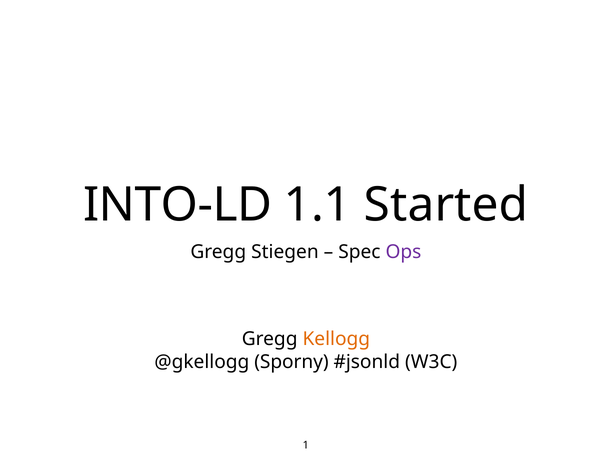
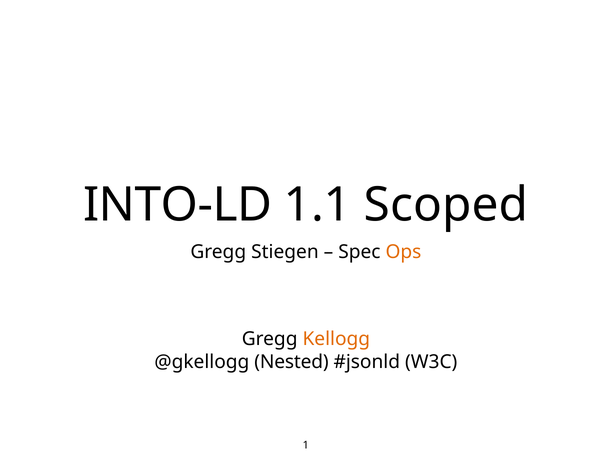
Started: Started -> Scoped
Ops colour: purple -> orange
Sporny: Sporny -> Nested
